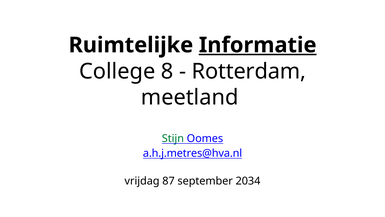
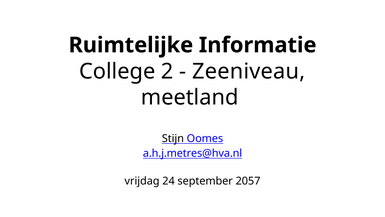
Informatie underline: present -> none
8: 8 -> 2
Rotterdam: Rotterdam -> Zeeniveau
Stijn colour: green -> black
87: 87 -> 24
2034: 2034 -> 2057
